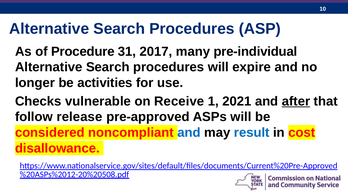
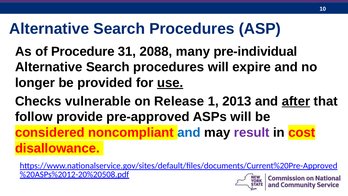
2017: 2017 -> 2088
activities: activities -> provided
use underline: none -> present
Receive: Receive -> Release
2021: 2021 -> 2013
release: release -> provide
result colour: blue -> purple
